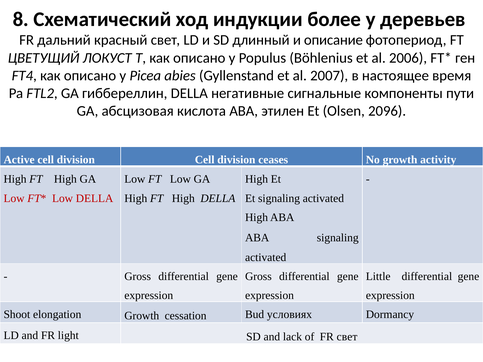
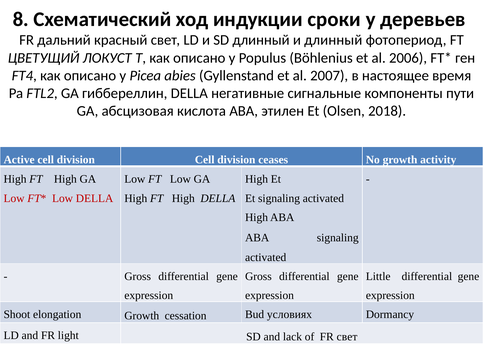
более: более -> сроки
и описание: описание -> длинный
2096: 2096 -> 2018
